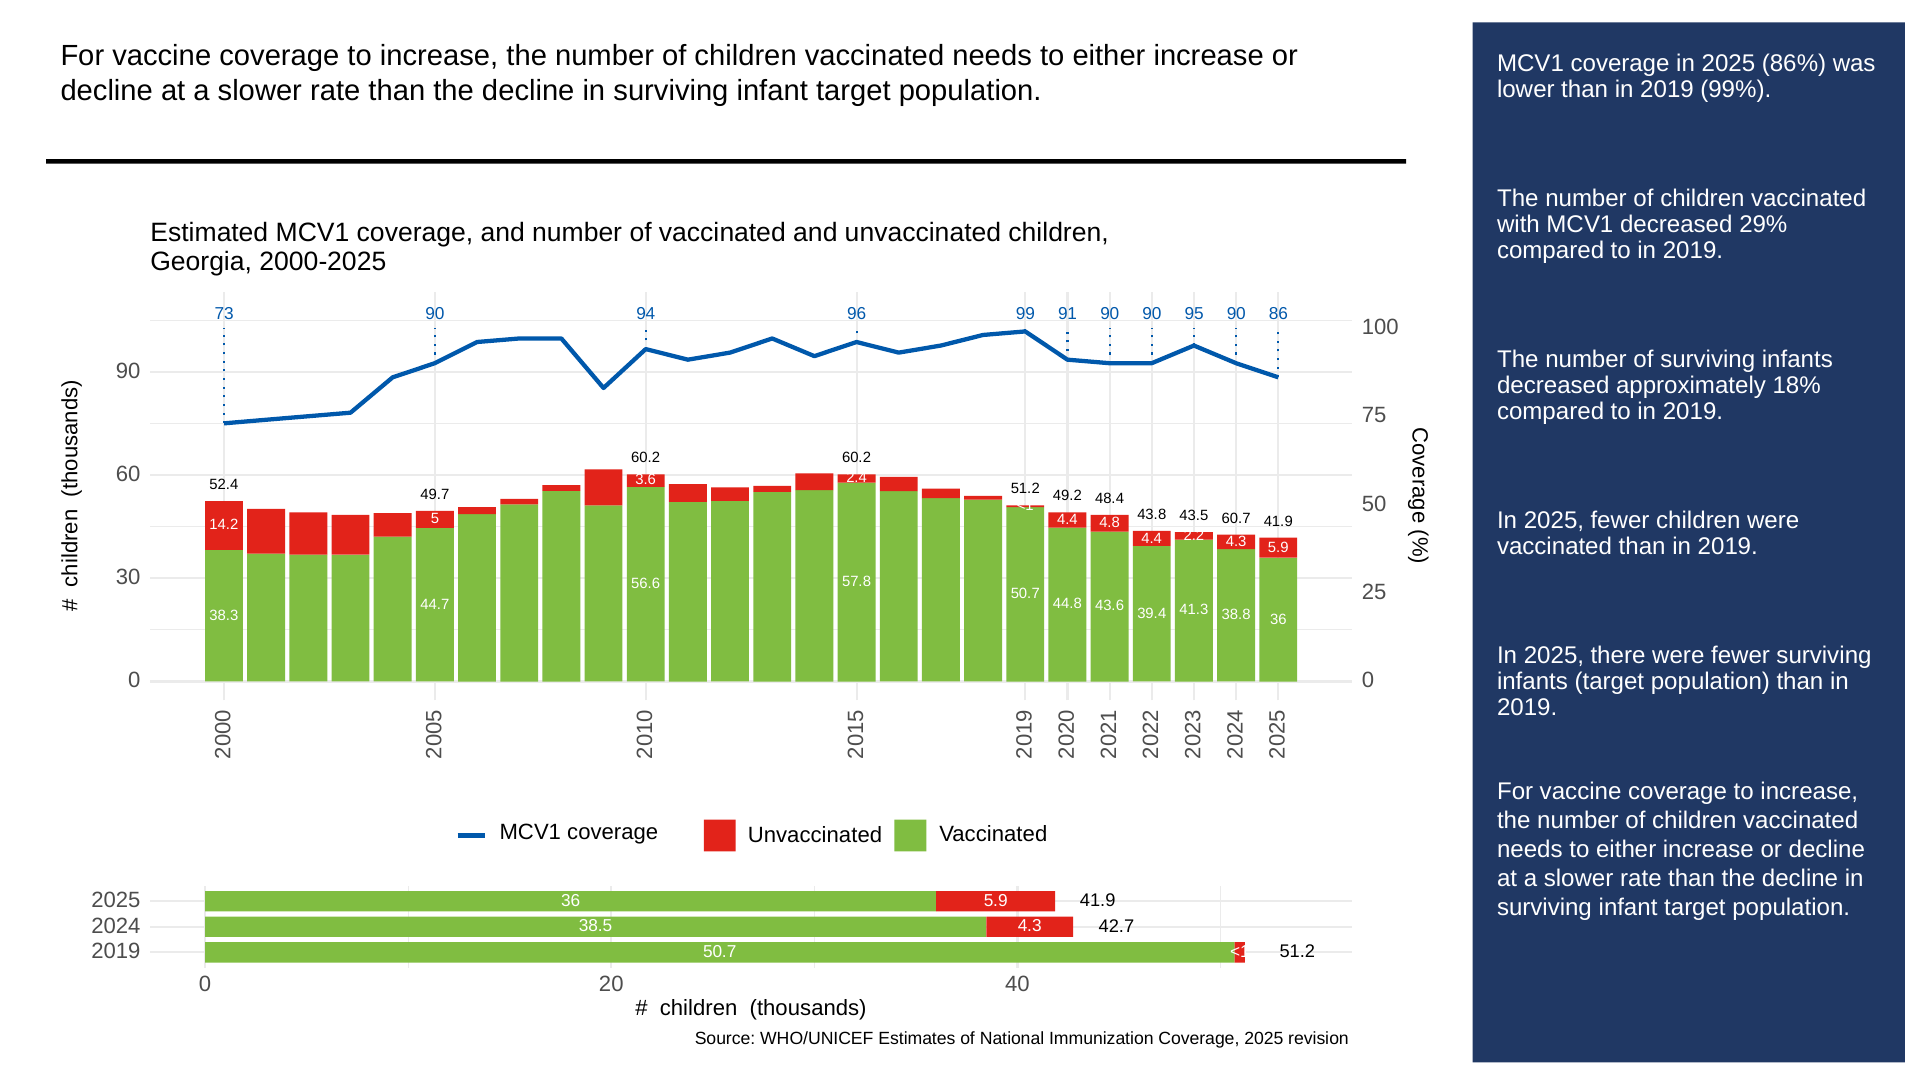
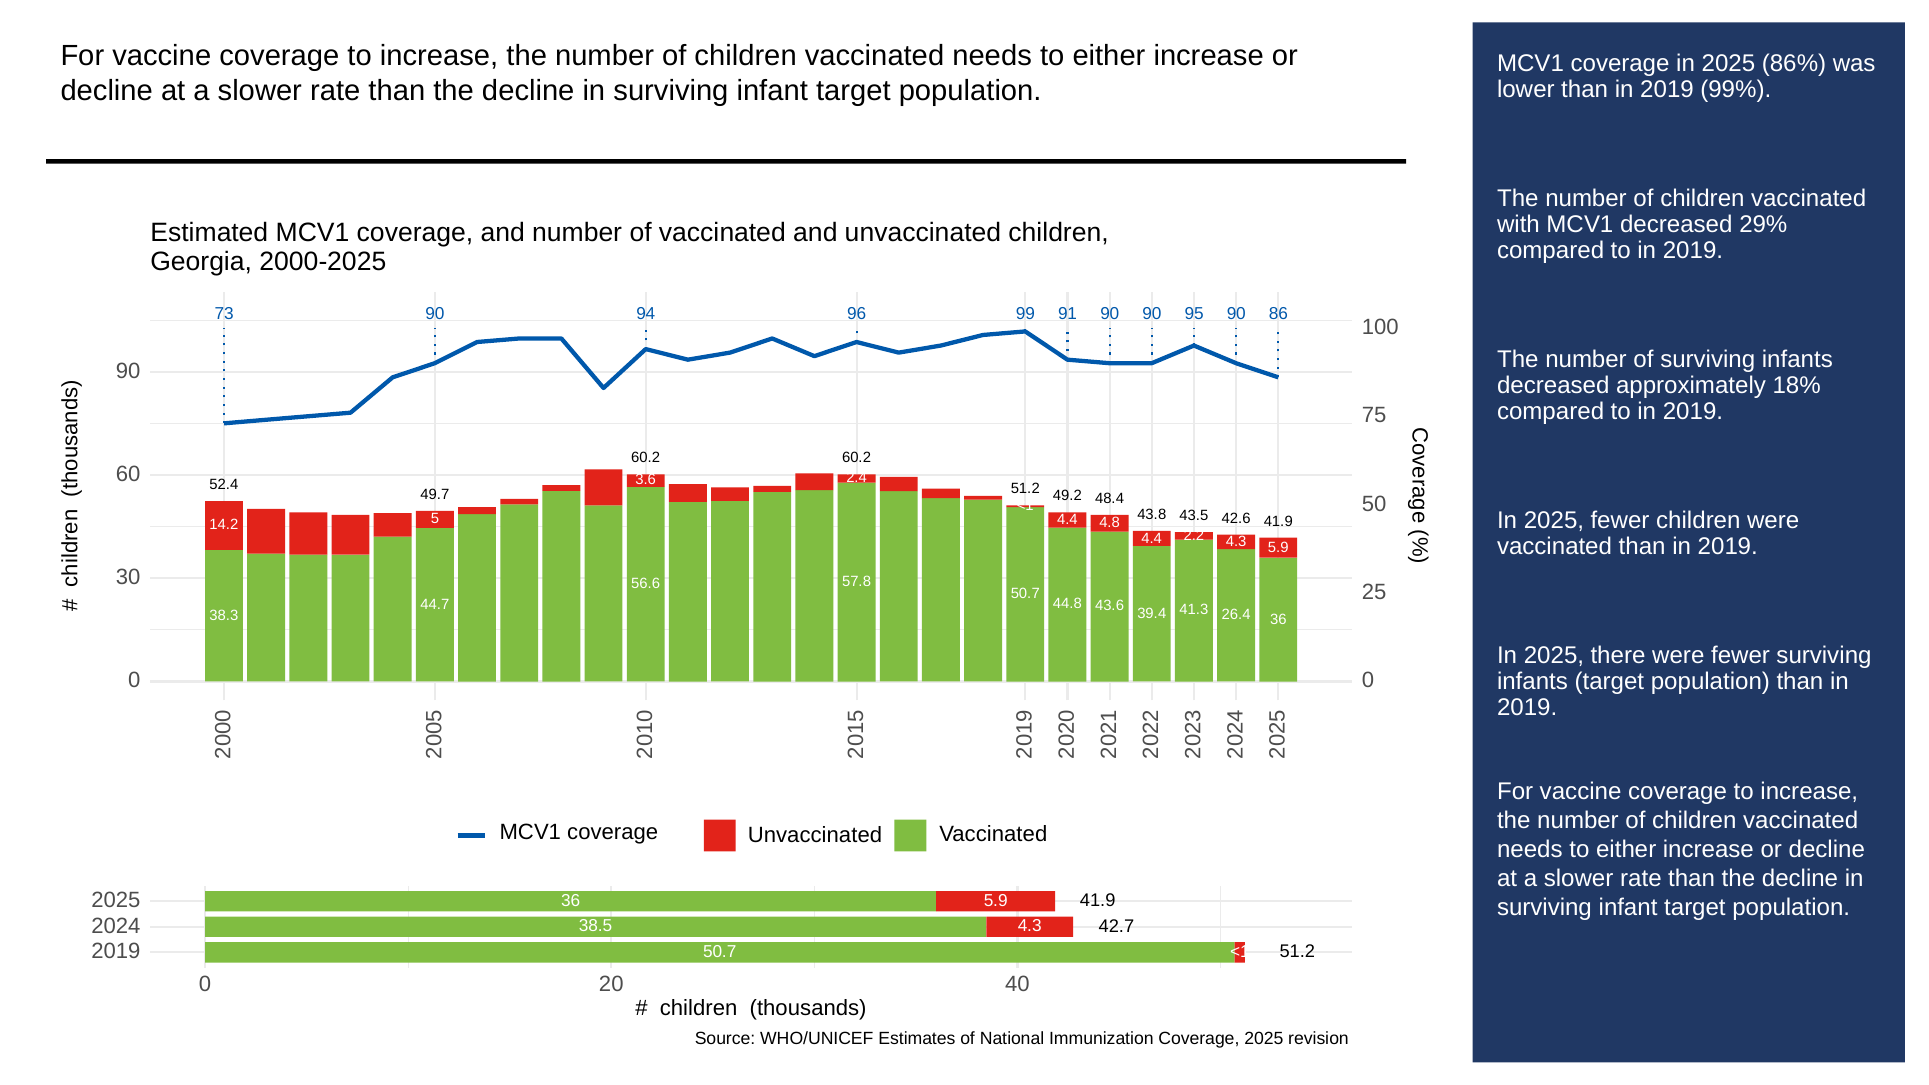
60.7: 60.7 -> 42.6
38.8: 38.8 -> 26.4
